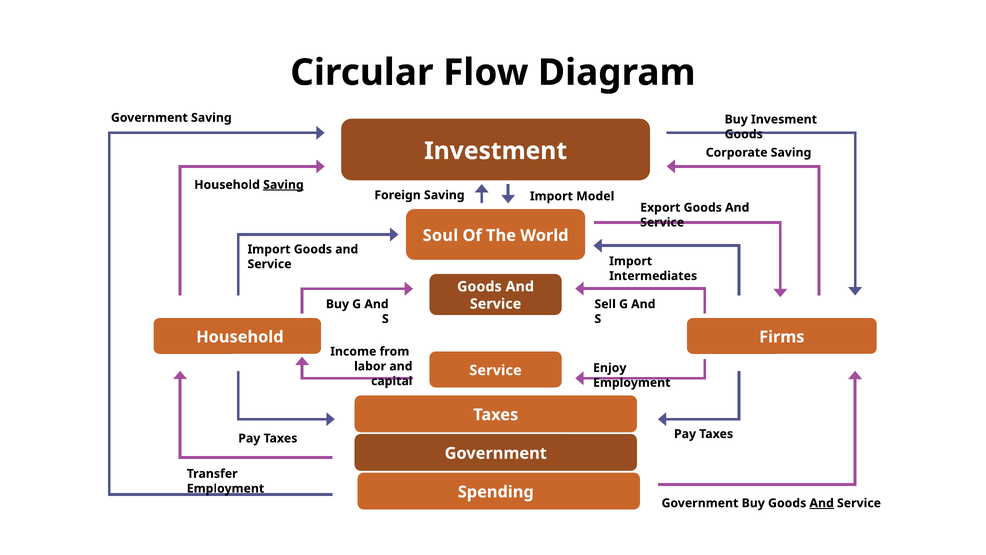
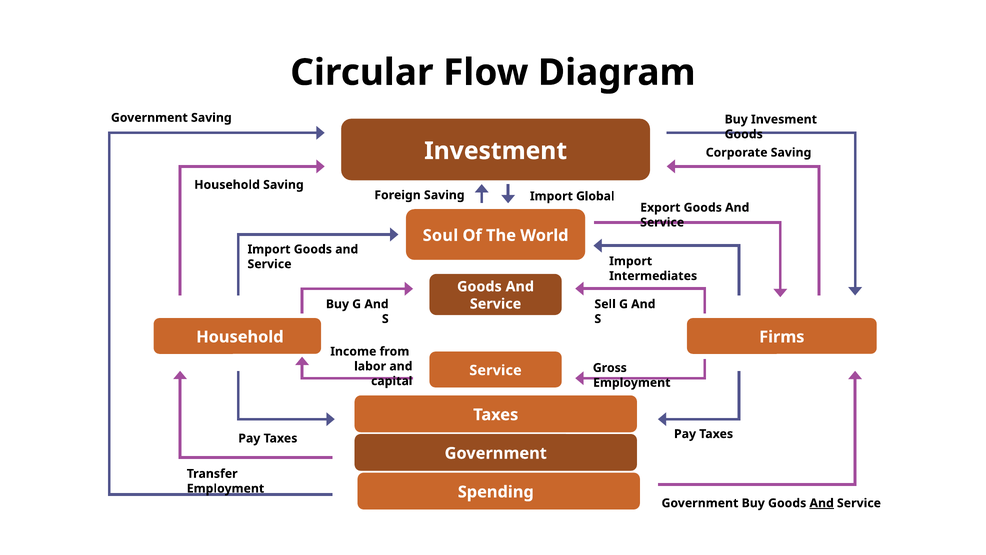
Saving at (283, 185) underline: present -> none
Model: Model -> Global
Enjoy: Enjoy -> Gross
